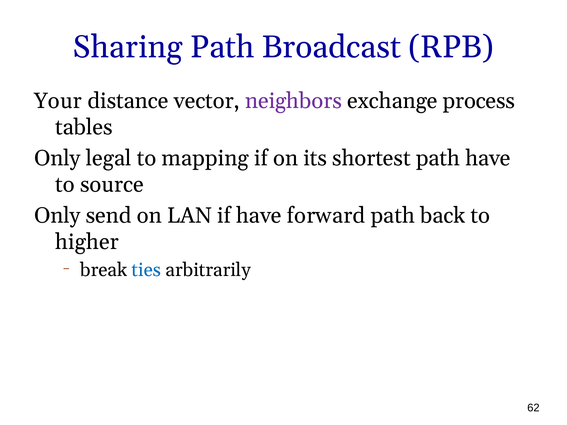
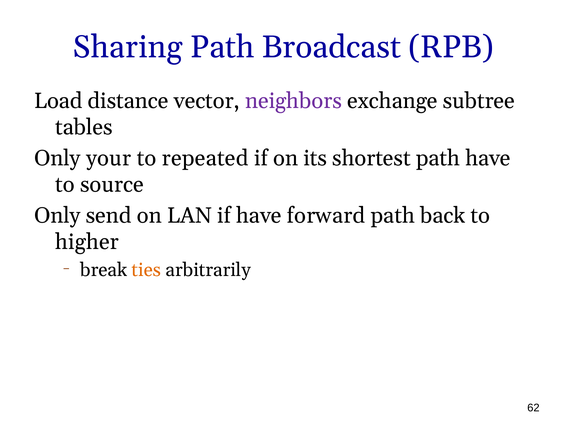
Your: Your -> Load
process: process -> subtree
legal: legal -> your
mapping: mapping -> repeated
ties colour: blue -> orange
